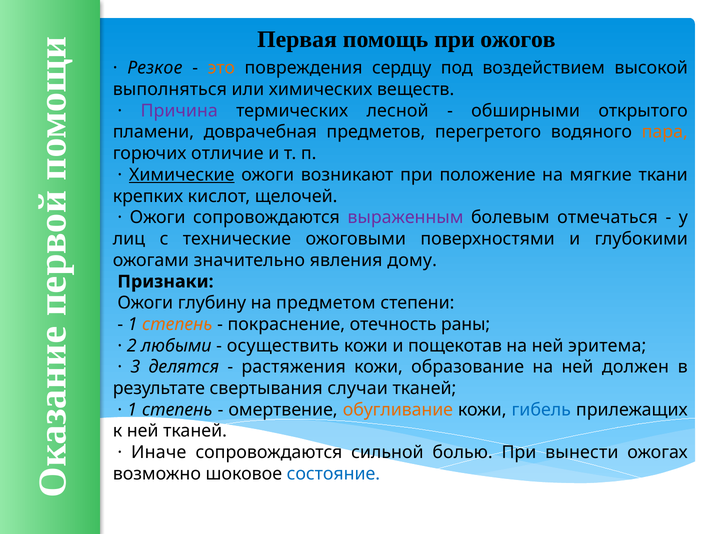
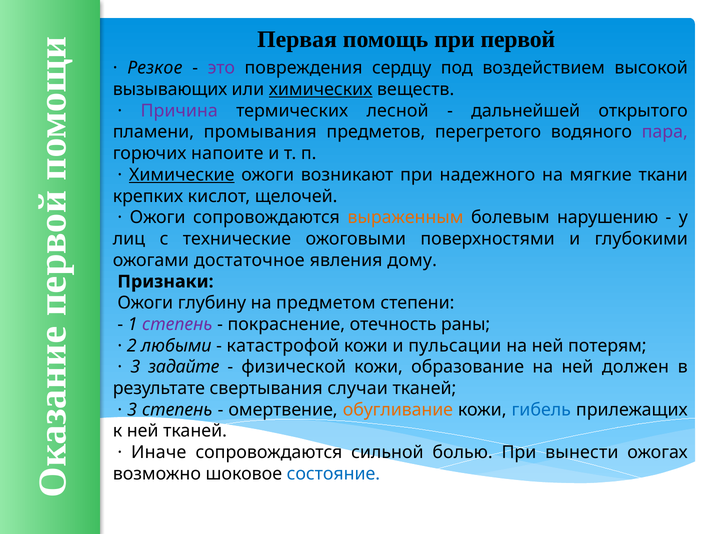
ожогов: ожогов -> первой
это colour: orange -> purple
выполняться: выполняться -> вызывающих
химических underline: none -> present
обширными: обширными -> дальнейшей
доврачебная: доврачебная -> промывания
пара colour: orange -> purple
отличие: отличие -> напоите
положение: положение -> надежного
выраженным colour: purple -> orange
отмечаться: отмечаться -> нарушению
значительно: значительно -> достаточное
степень at (177, 324) colour: orange -> purple
осуществить: осуществить -> катастрофой
пощекотав: пощекотав -> пульсации
эритема: эритема -> потерям
делятся: делятся -> задайте
растяжения: растяжения -> физической
1 at (132, 410): 1 -> 3
